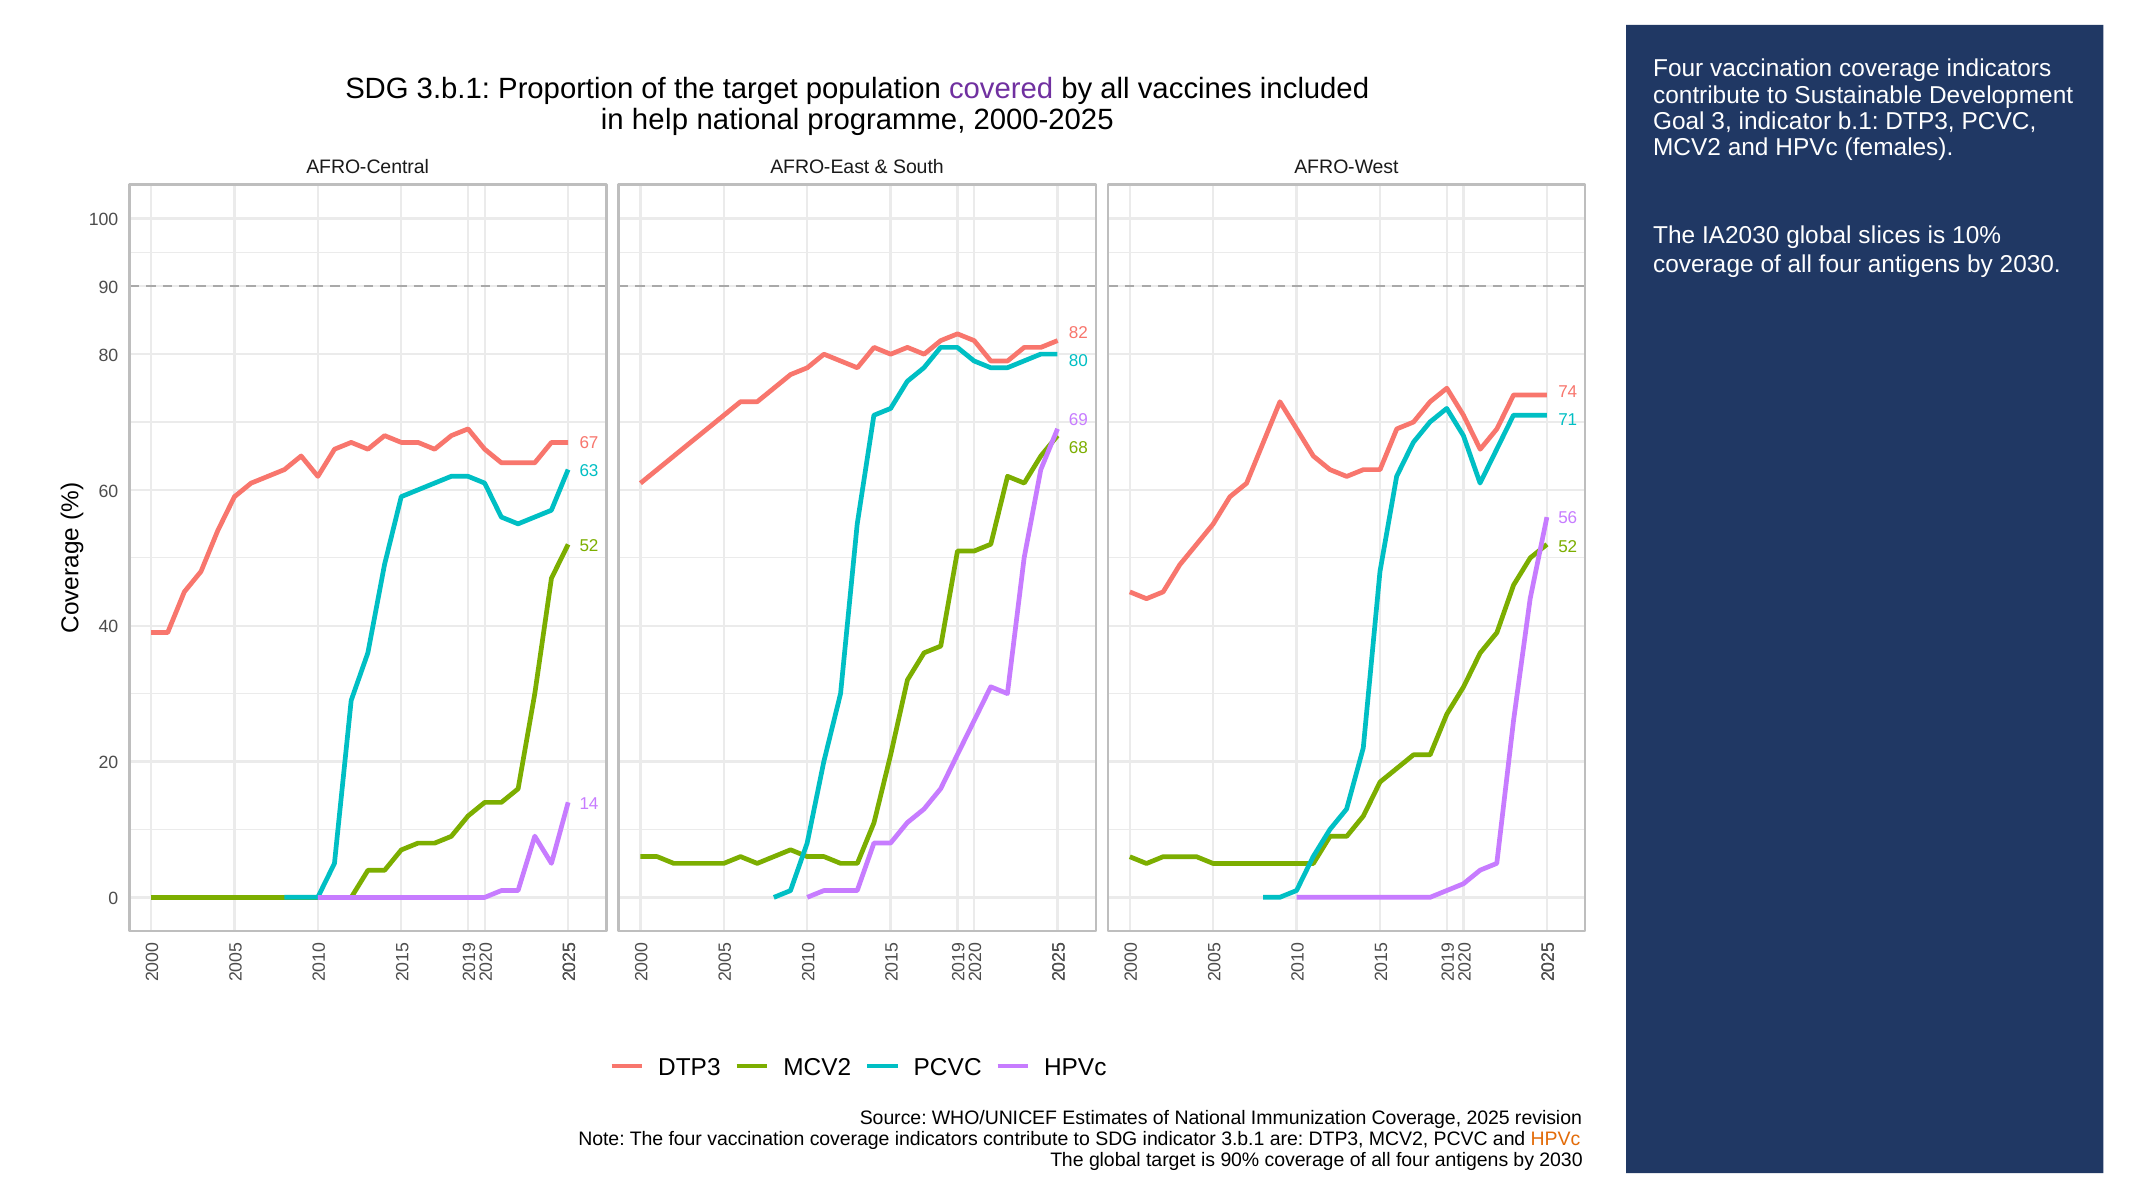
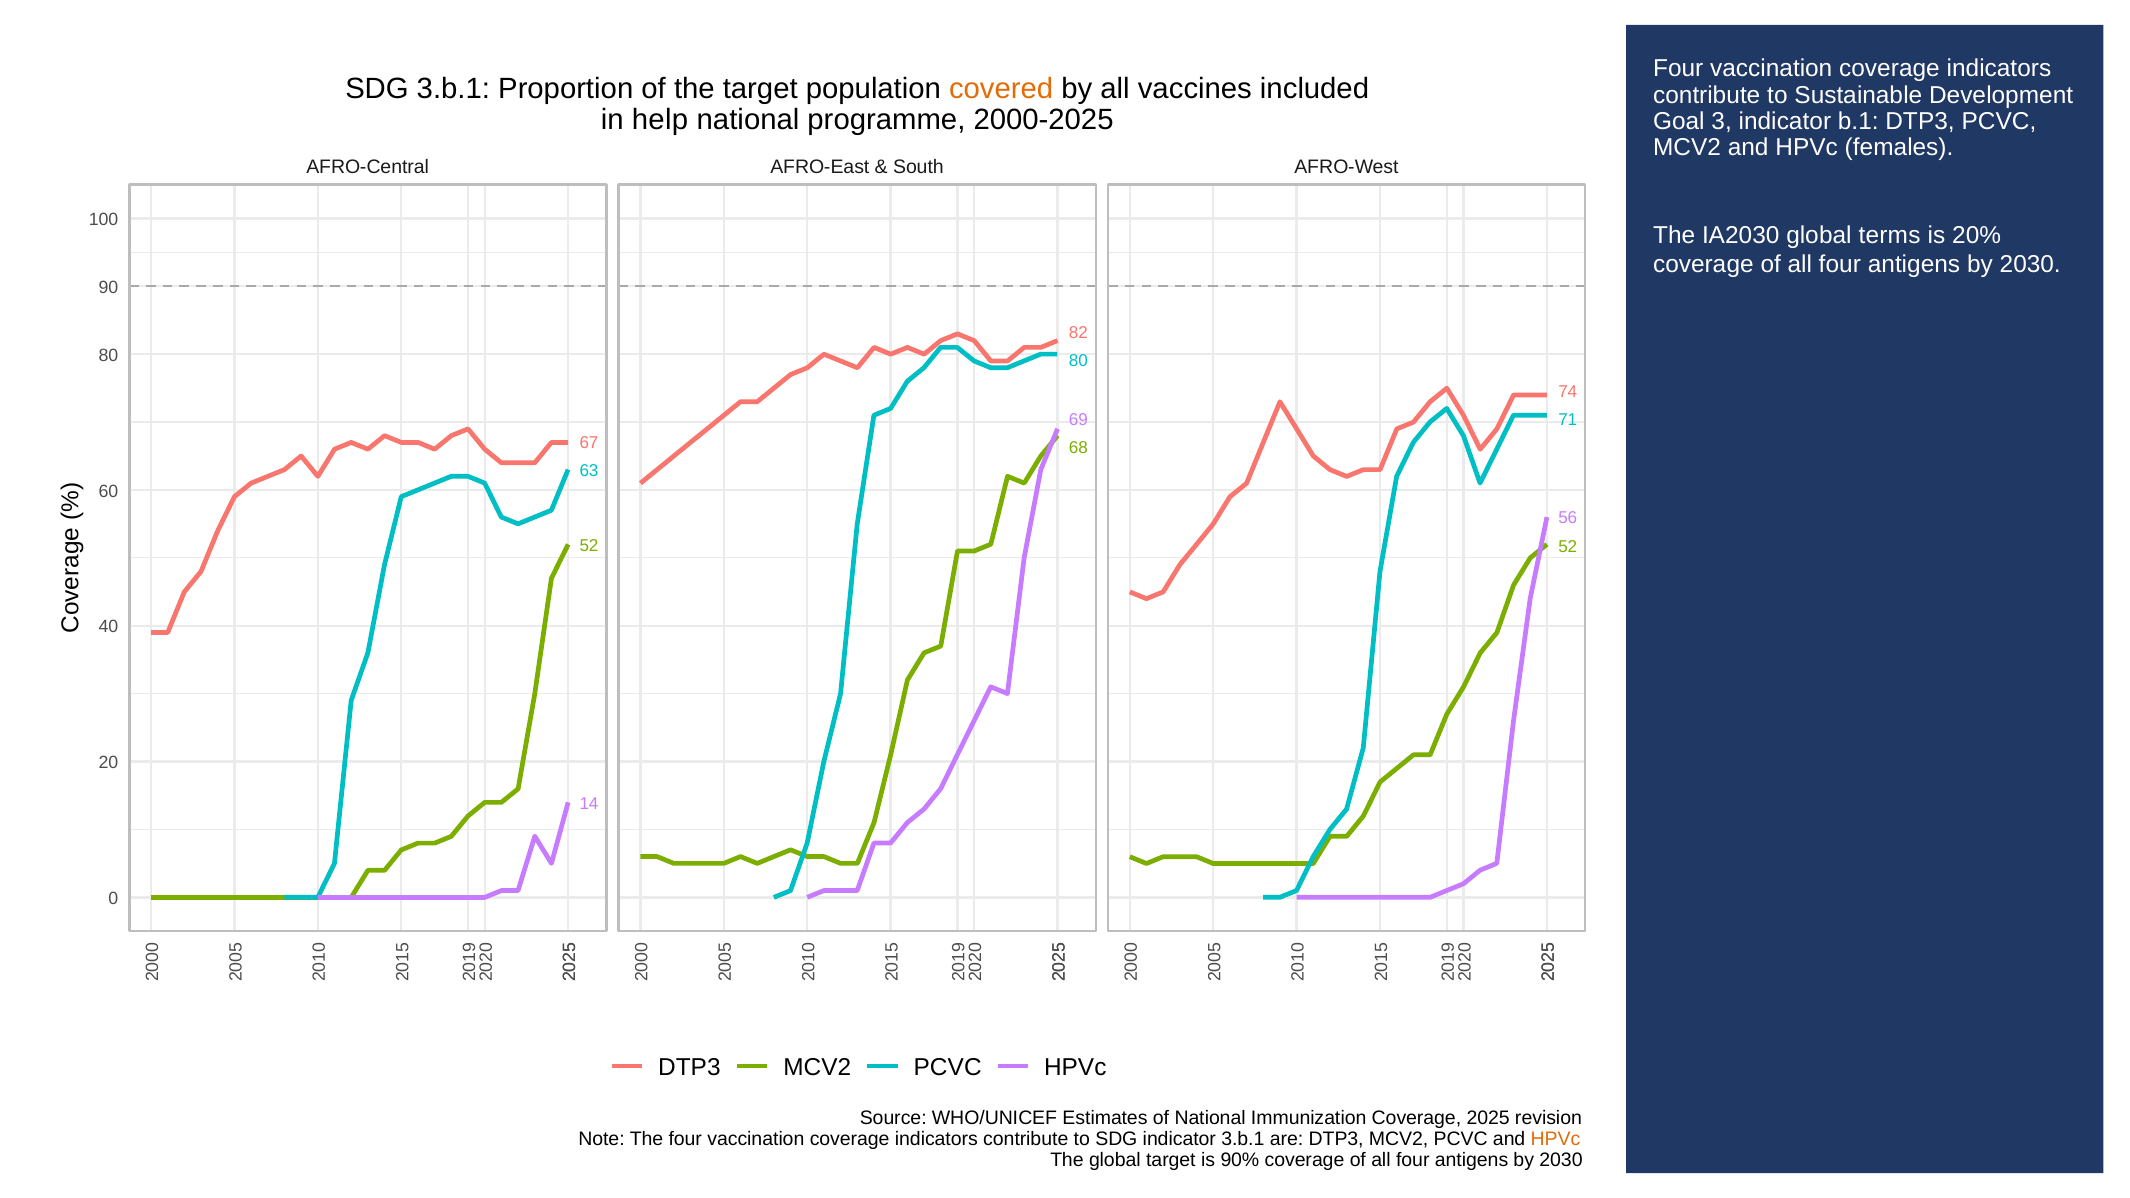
covered colour: purple -> orange
slices: slices -> terms
10%: 10% -> 20%
